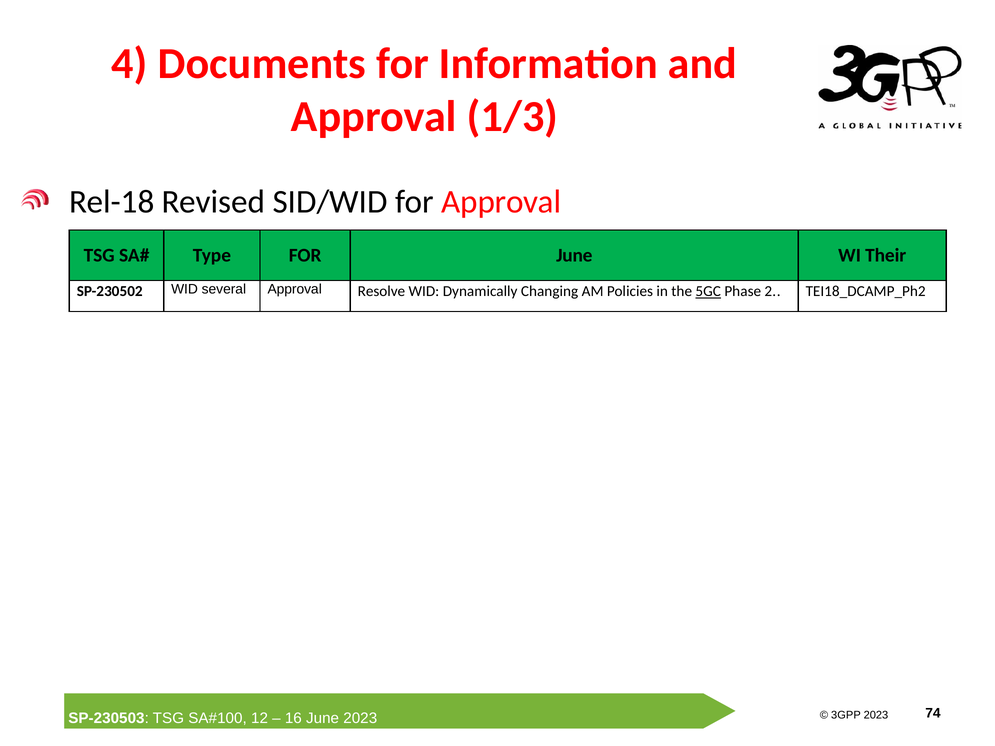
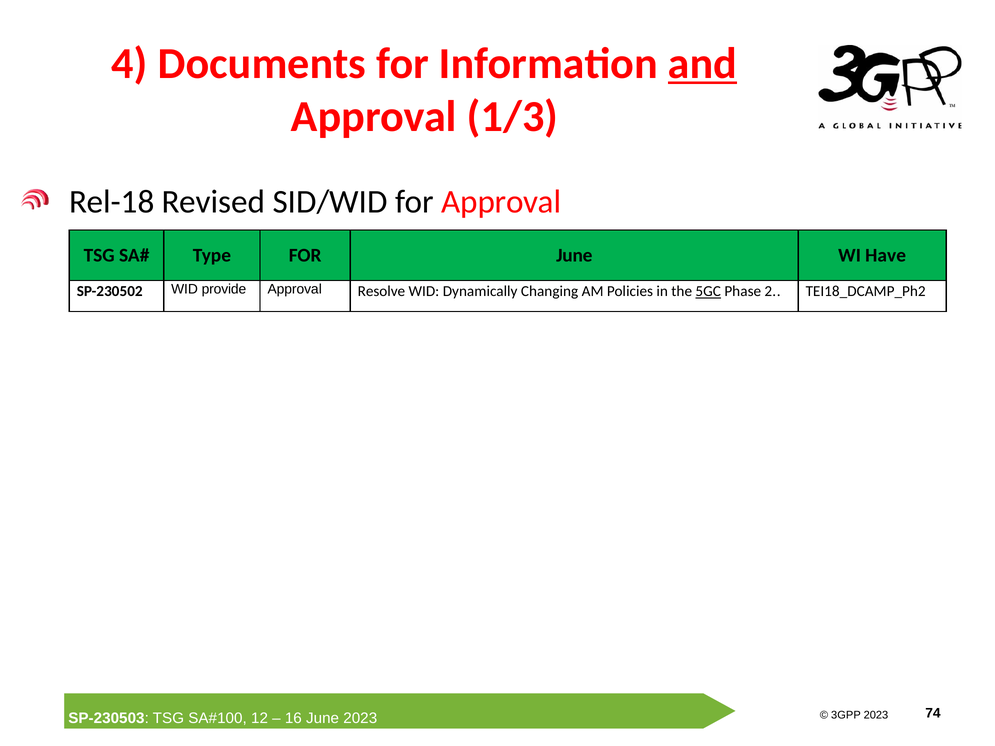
and underline: none -> present
Their: Their -> Have
several: several -> provide
